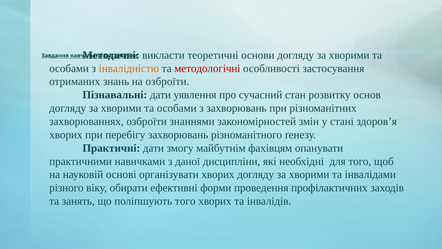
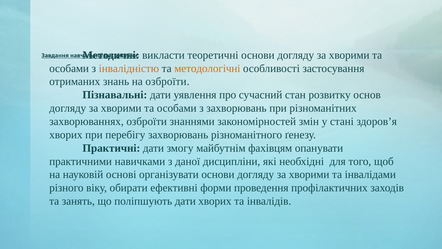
методологічні colour: red -> orange
організувати хворих: хворих -> основи
поліпшують того: того -> дати
